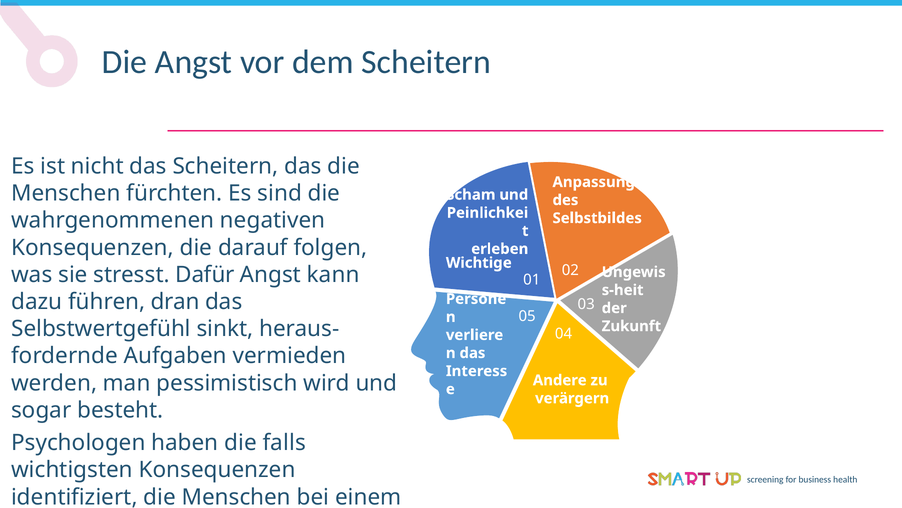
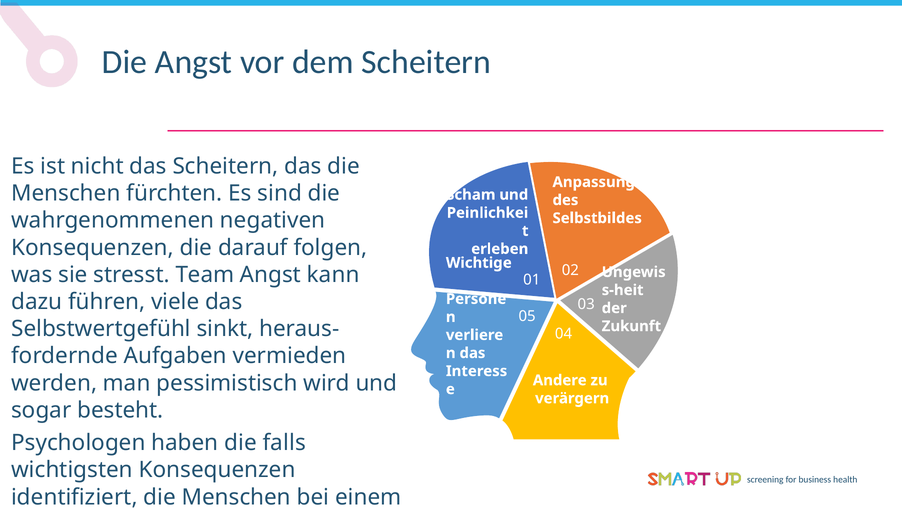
Dafür: Dafür -> Team
dran: dran -> viele
